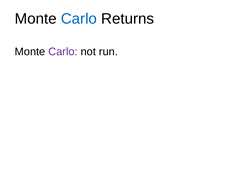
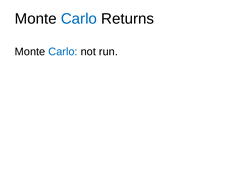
Carlo at (63, 52) colour: purple -> blue
